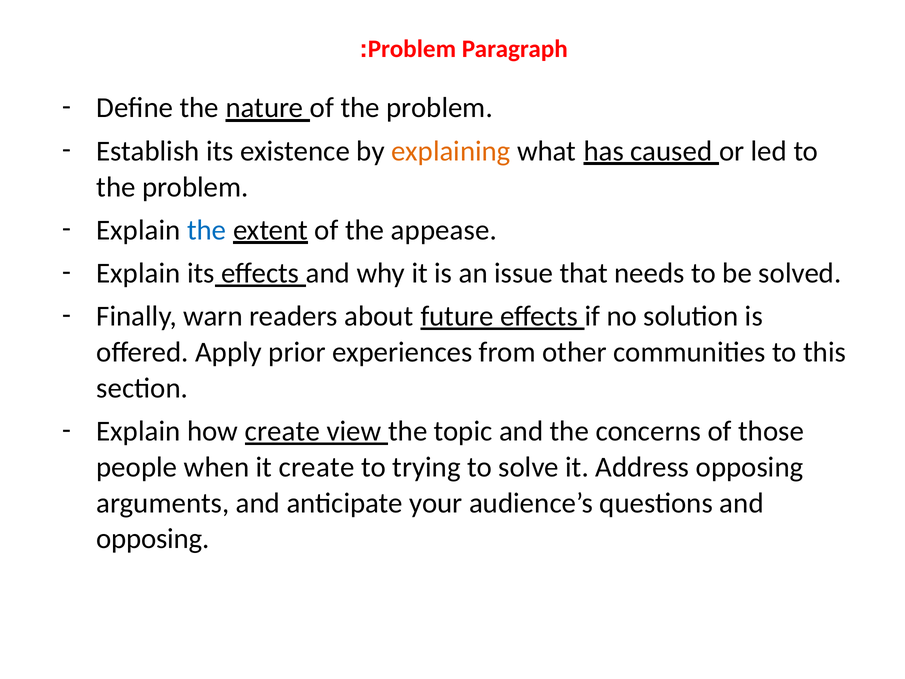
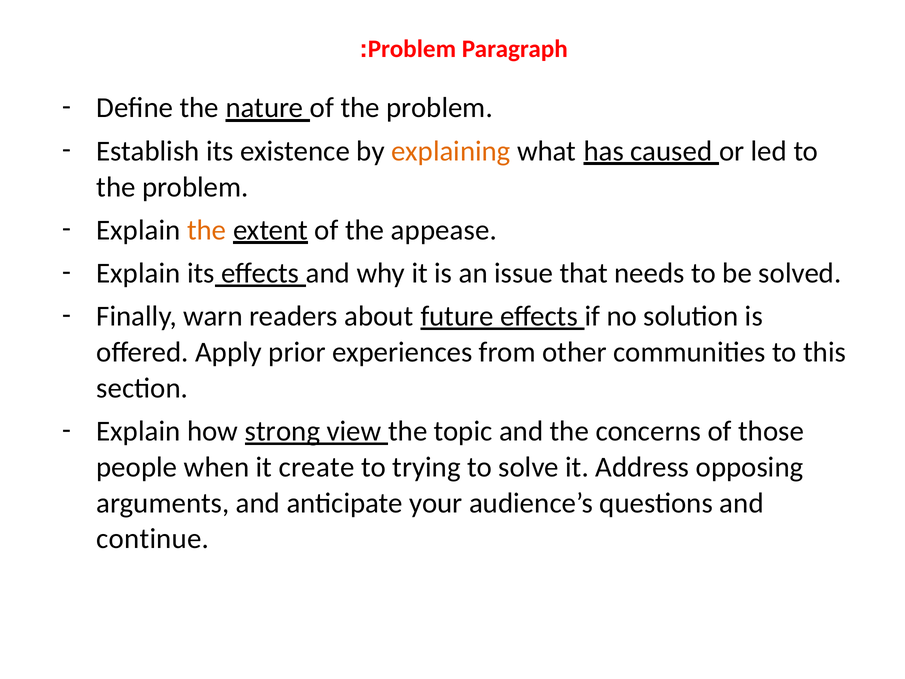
the at (207, 230) colour: blue -> orange
how create: create -> strong
opposing at (153, 539): opposing -> continue
